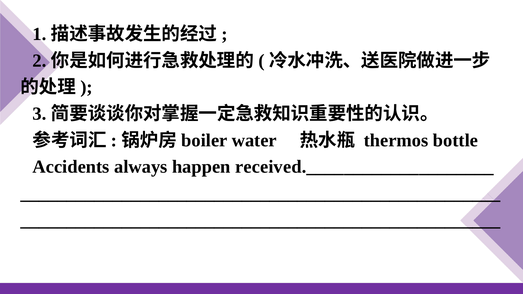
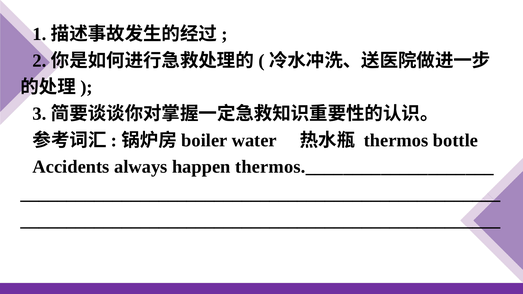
received.____________________: received.____________________ -> thermos.____________________
